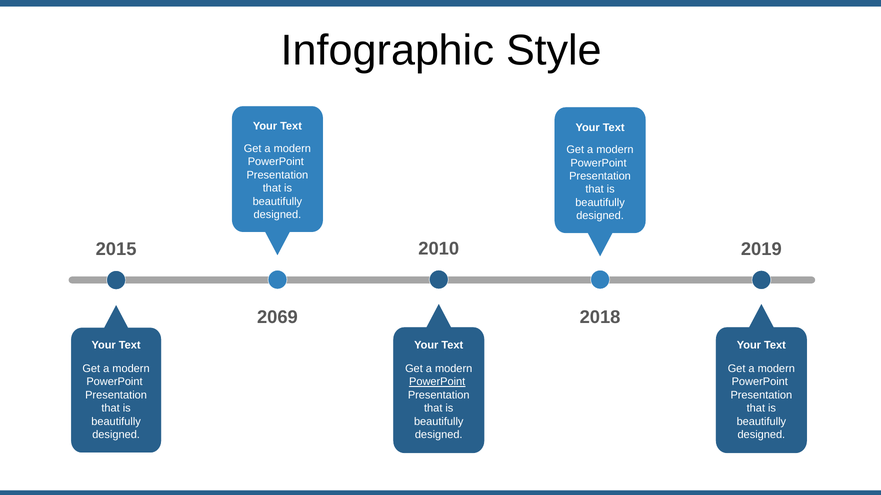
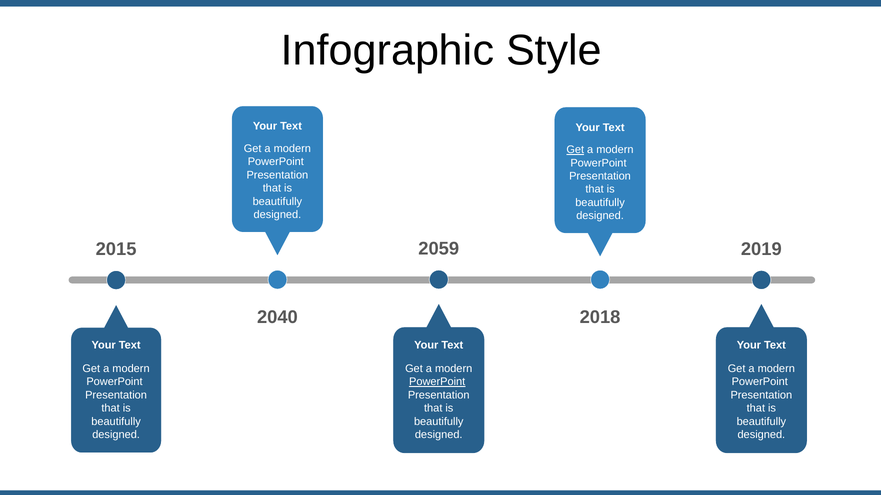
Get at (575, 150) underline: none -> present
2010: 2010 -> 2059
2069: 2069 -> 2040
